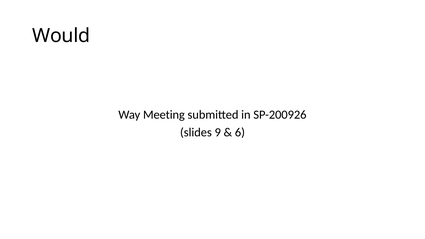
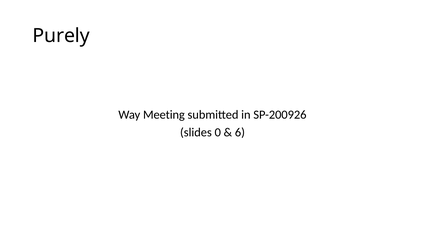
Would: Would -> Purely
9: 9 -> 0
